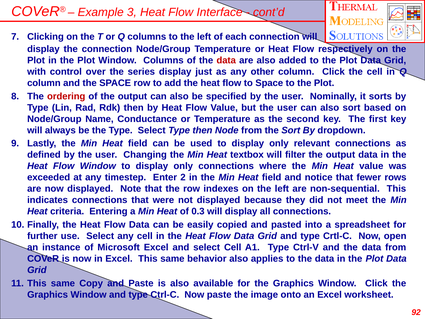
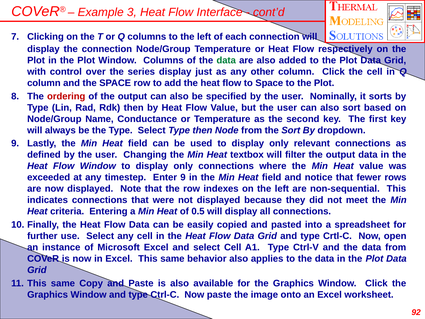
data at (226, 60) colour: red -> green
Enter 2: 2 -> 9
0.3: 0.3 -> 0.5
